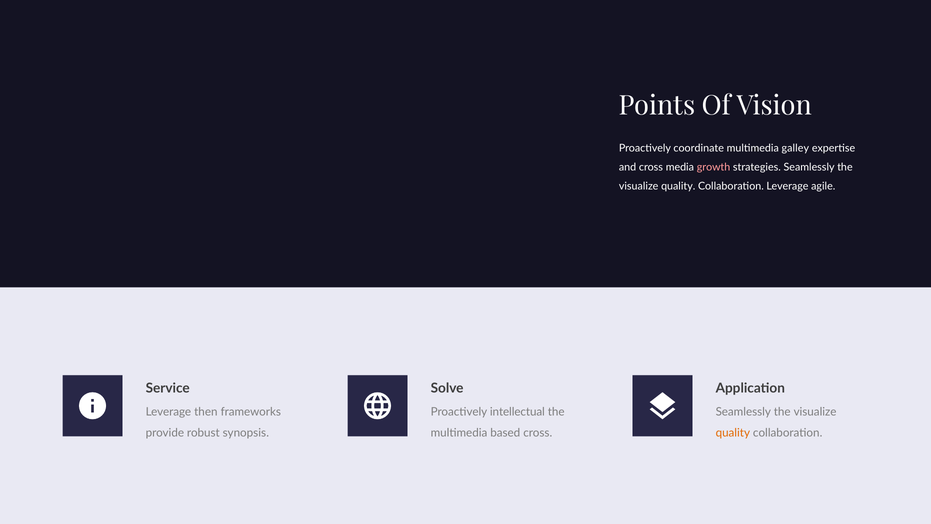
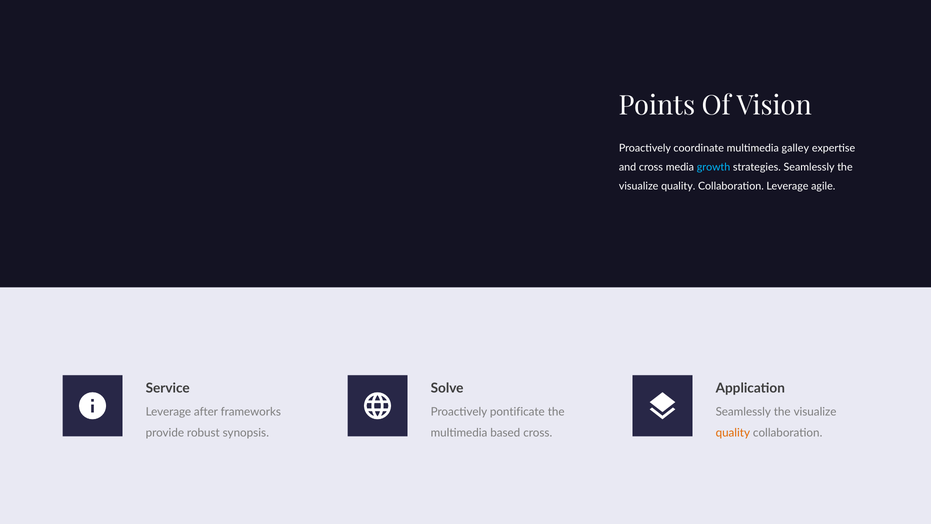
growth colour: pink -> light blue
then: then -> after
intellectual: intellectual -> pontificate
